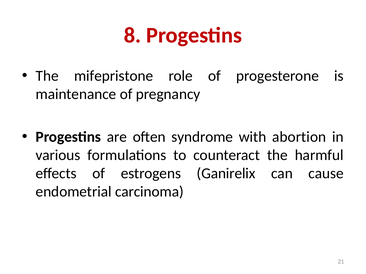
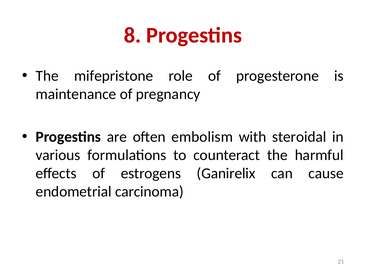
syndrome: syndrome -> embolism
abortion: abortion -> steroidal
